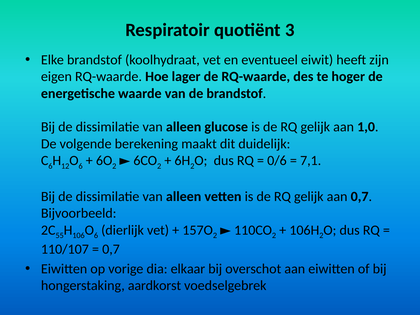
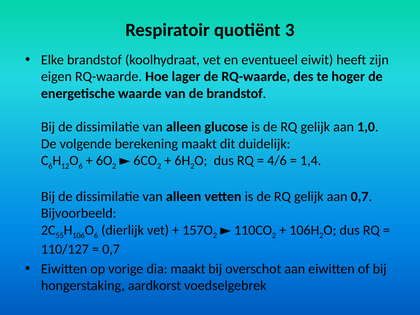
0/6: 0/6 -> 4/6
7,1: 7,1 -> 1,4
110/107: 110/107 -> 110/127
dia elkaar: elkaar -> maakt
